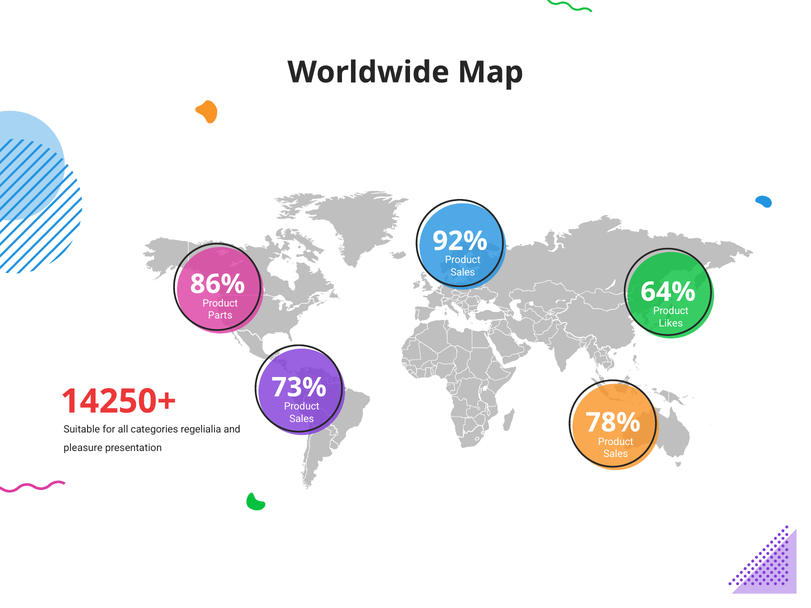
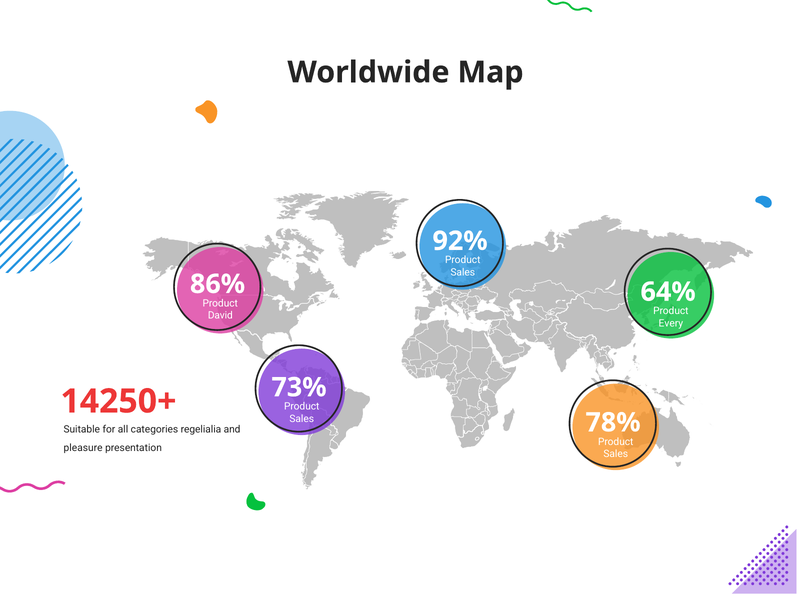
Parts: Parts -> David
Likes: Likes -> Every
